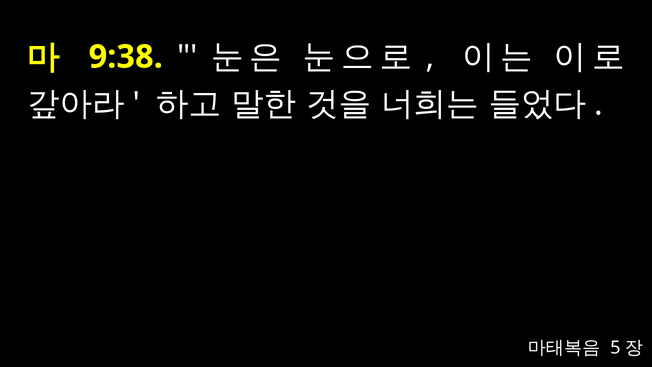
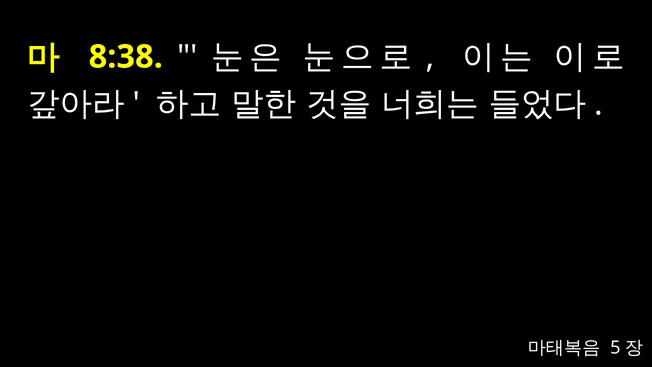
9:38: 9:38 -> 8:38
